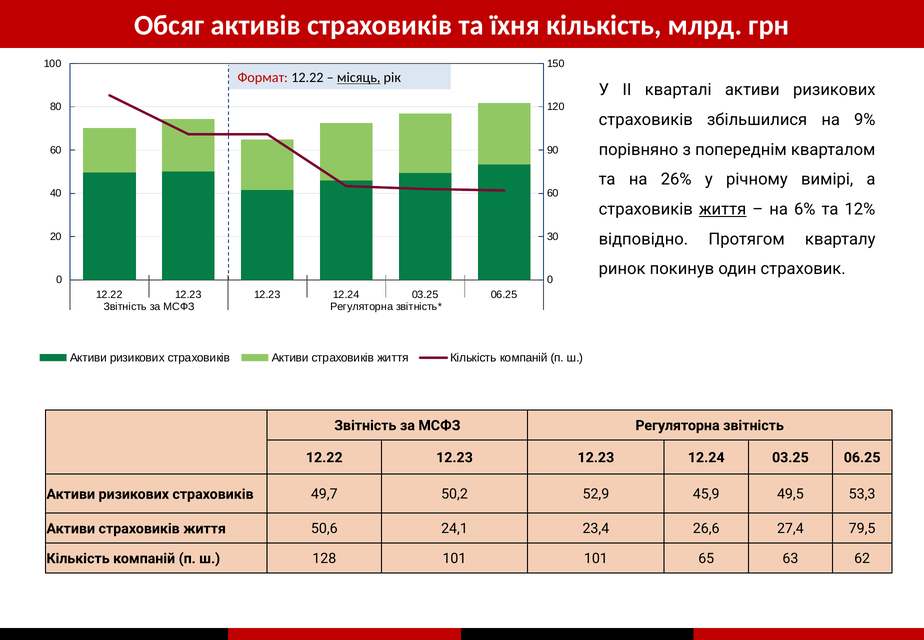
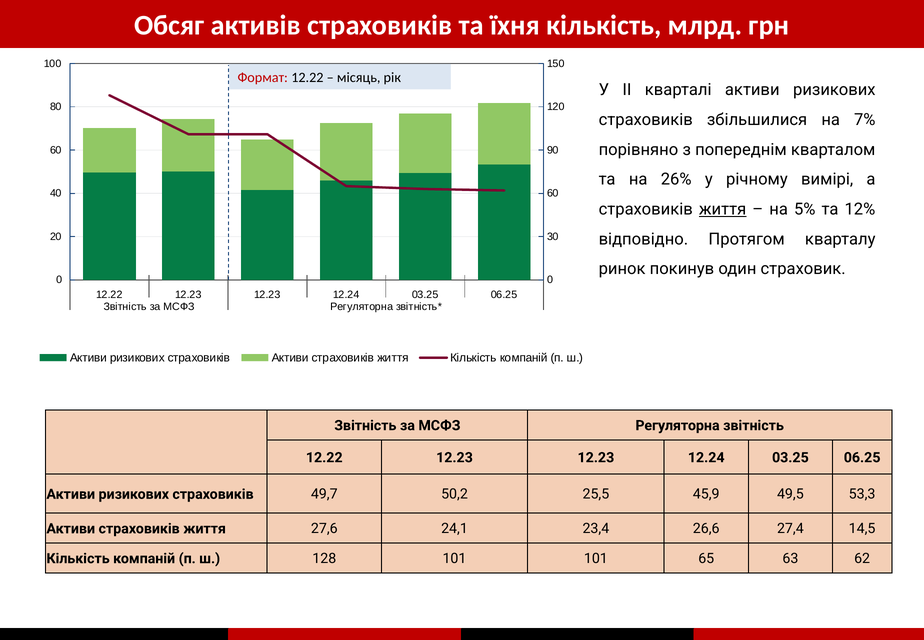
місяць underline: present -> none
9%: 9% -> 7%
6%: 6% -> 5%
52,9: 52,9 -> 25,5
50,6: 50,6 -> 27,6
79,5: 79,5 -> 14,5
